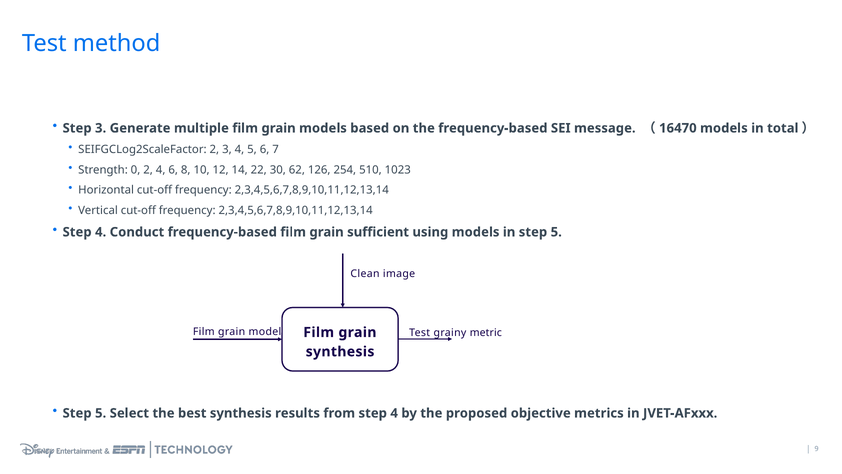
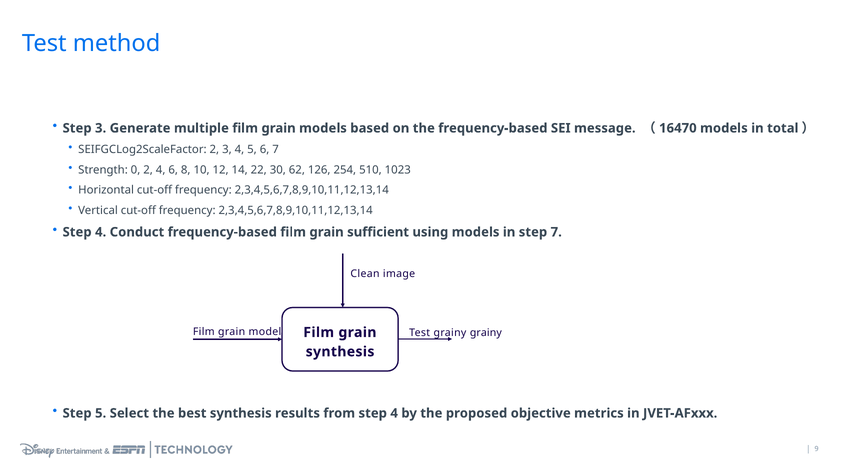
in step 5: 5 -> 7
grainy metric: metric -> grainy
